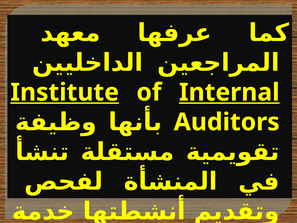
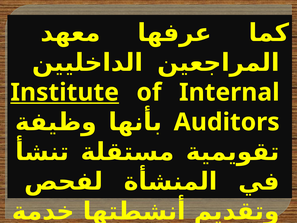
Internal underline: present -> none
